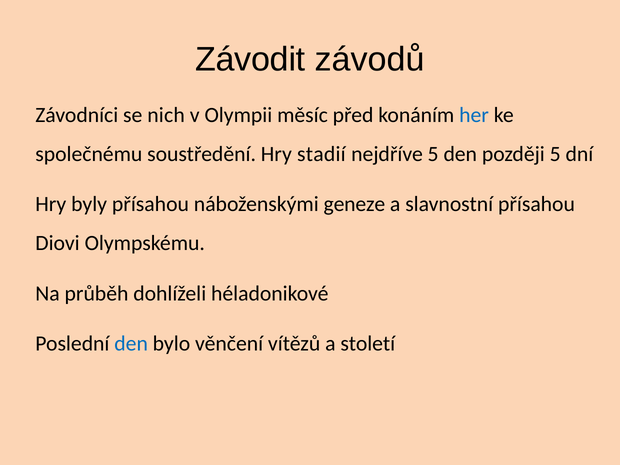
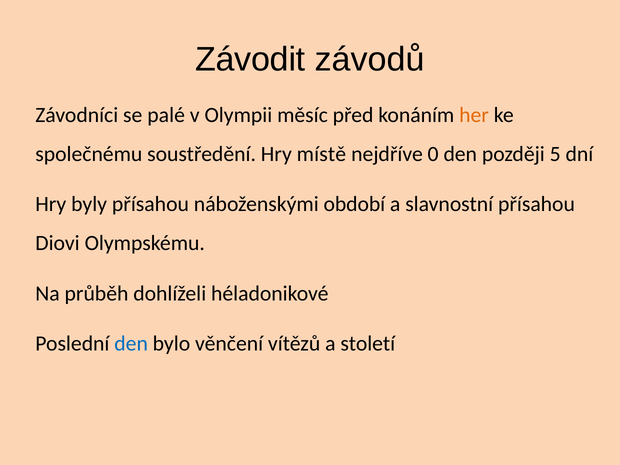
nich: nich -> palé
her colour: blue -> orange
stadií: stadií -> místě
nejdříve 5: 5 -> 0
geneze: geneze -> období
